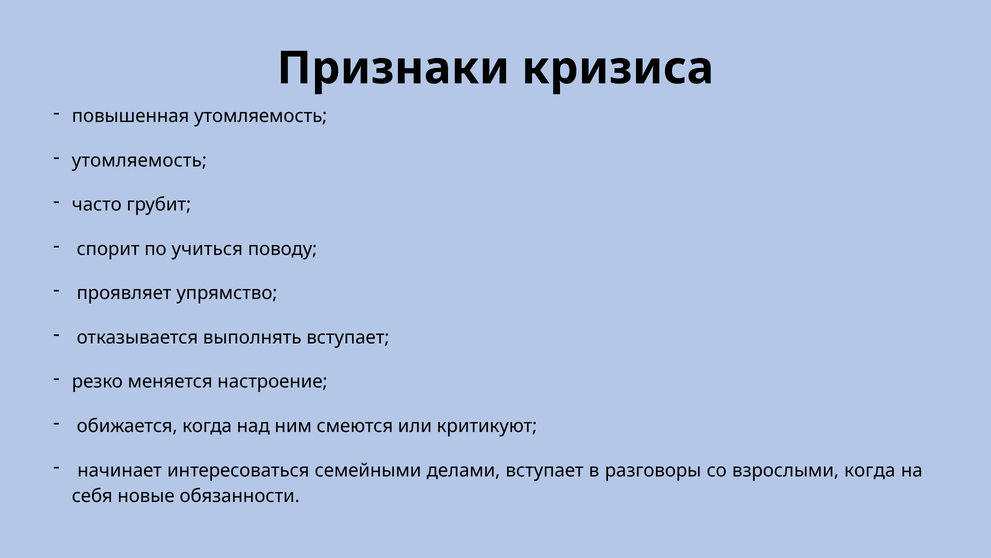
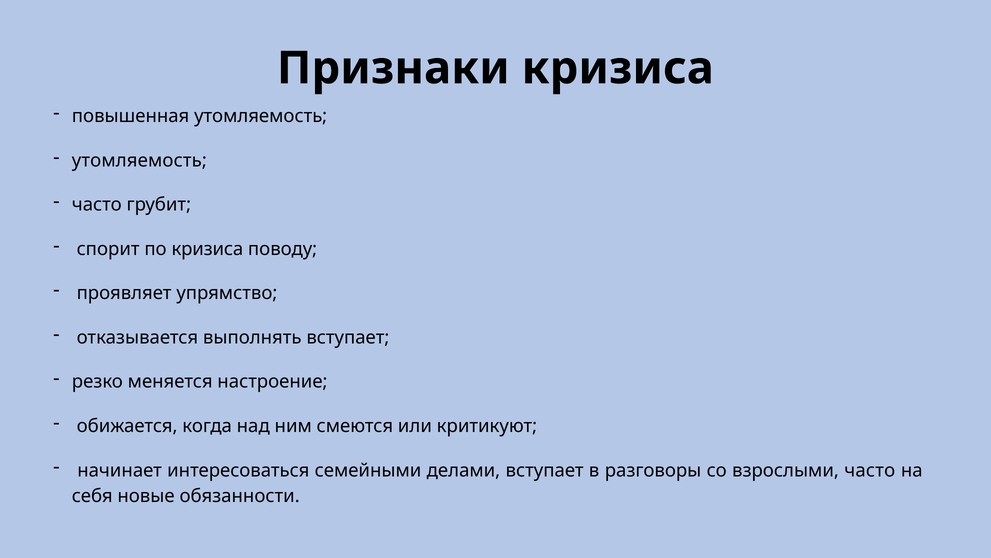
по учиться: учиться -> кризиса
взрослыми когда: когда -> часто
